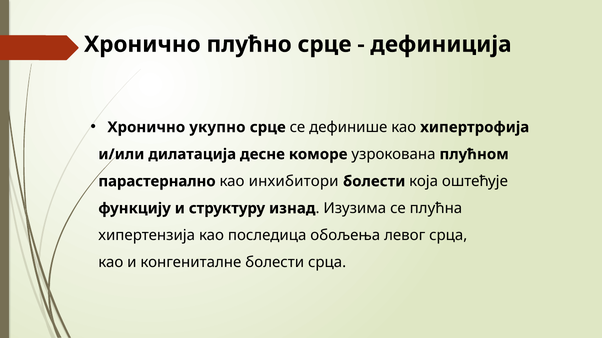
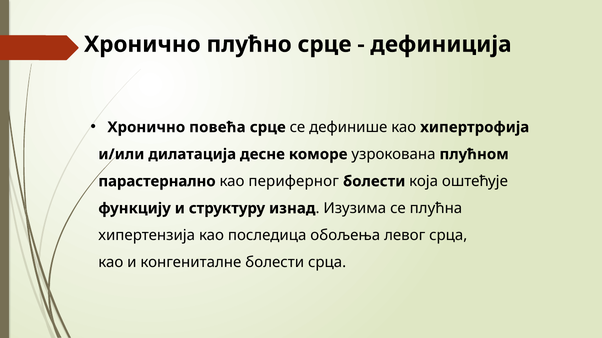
укупно: укупно -> повећа
инхибитори: инхибитори -> периферног
